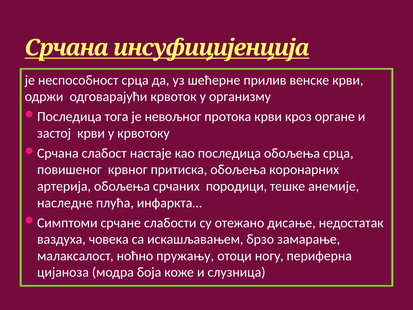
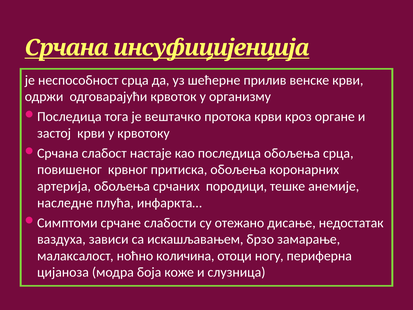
невољног: невољног -> вештачко
човека: човека -> зависи
пружању: пружању -> количина
